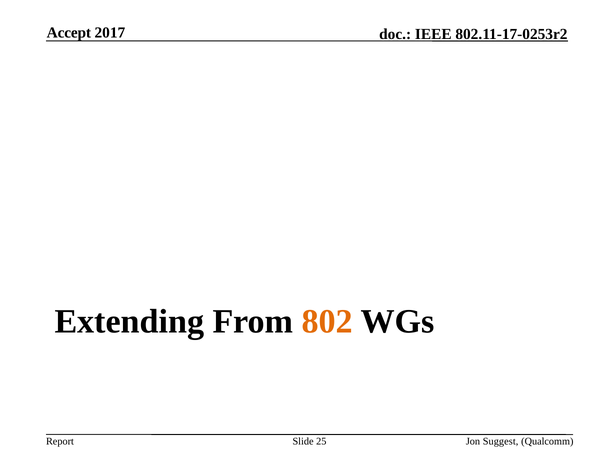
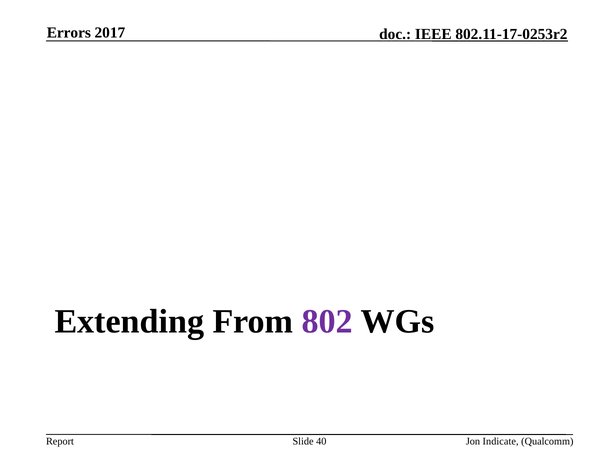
Accept: Accept -> Errors
802 colour: orange -> purple
25: 25 -> 40
Suggest: Suggest -> Indicate
